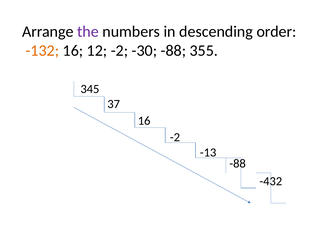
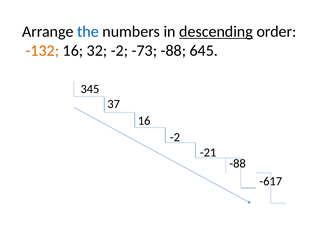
the colour: purple -> blue
descending underline: none -> present
12: 12 -> 32
-30: -30 -> -73
355: 355 -> 645
-13: -13 -> -21
-432: -432 -> -617
